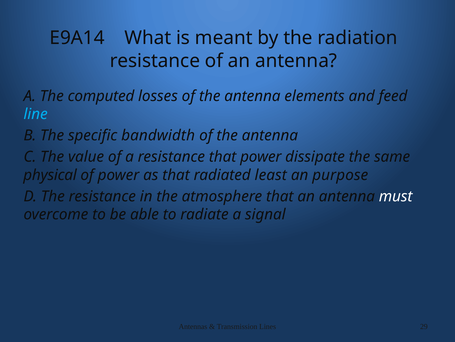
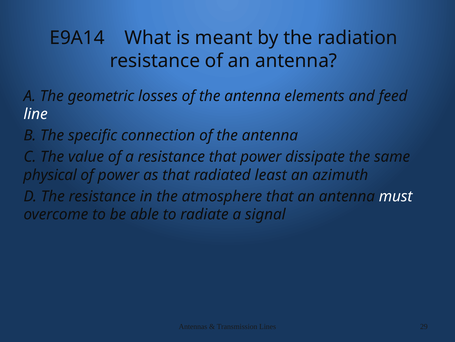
computed: computed -> geometric
line colour: light blue -> white
bandwidth: bandwidth -> connection
purpose: purpose -> azimuth
